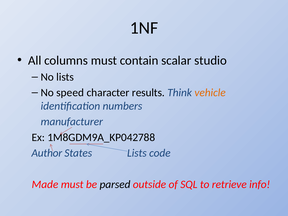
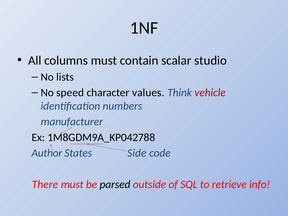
results: results -> values
vehicle colour: orange -> red
States Lists: Lists -> Side
Made: Made -> There
